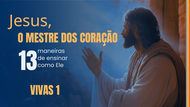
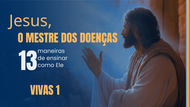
CORAÇÃO: CORAÇÃO -> DOENÇAS
